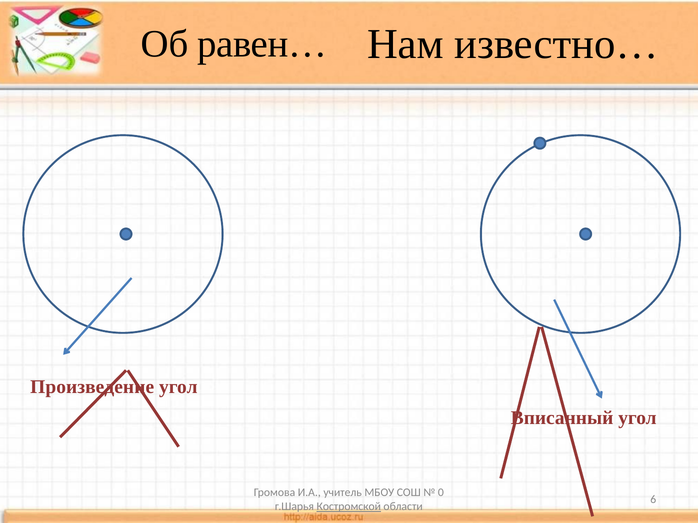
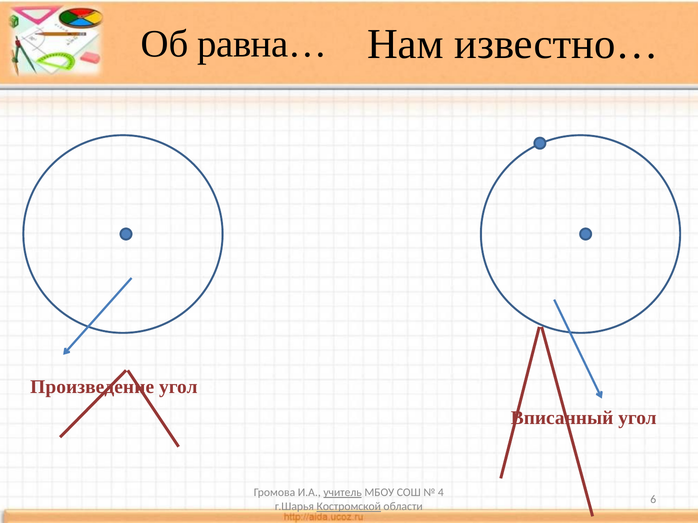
равен…: равен… -> равна…
учитель underline: none -> present
0: 0 -> 4
